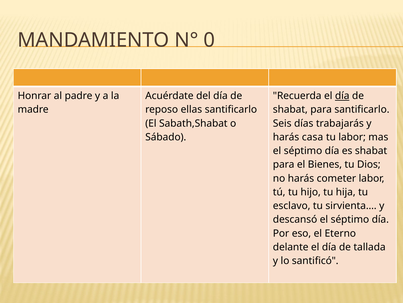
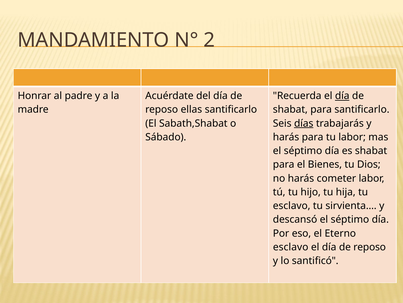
0: 0 -> 2
días underline: none -> present
harás casa: casa -> para
delante at (291, 246): delante -> esclavo
el día de tallada: tallada -> reposo
